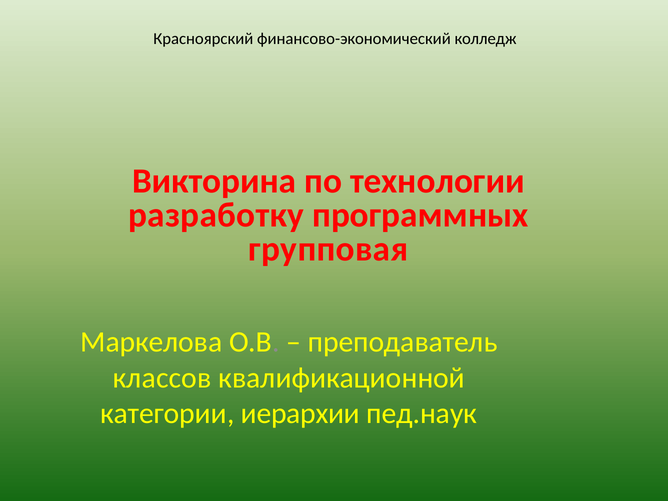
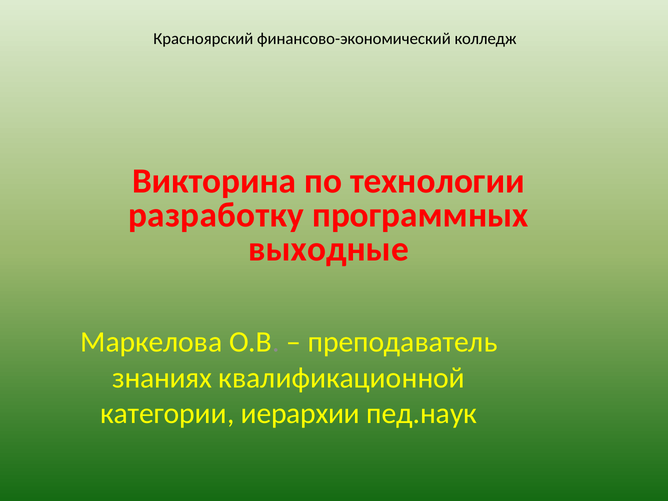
групповая: групповая -> выходные
классов: классов -> знаниях
